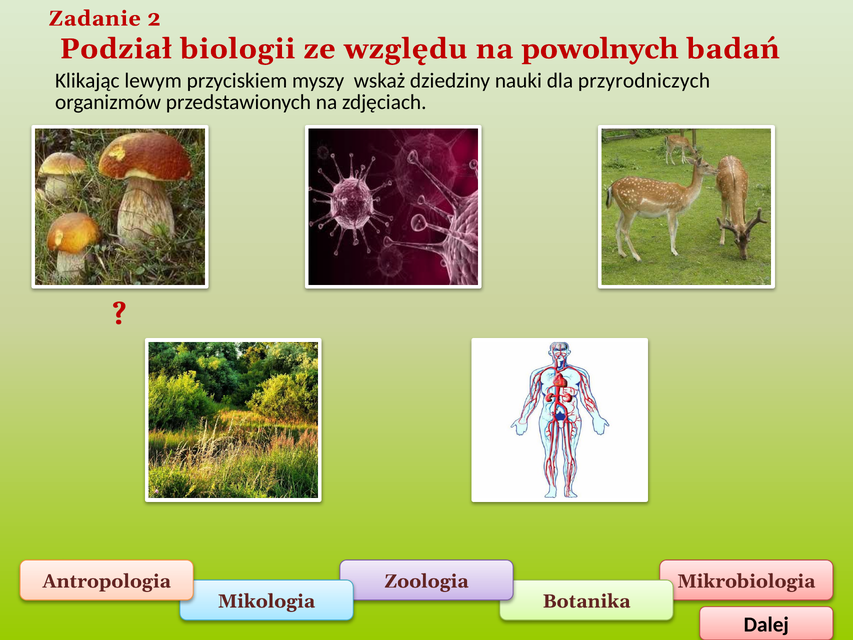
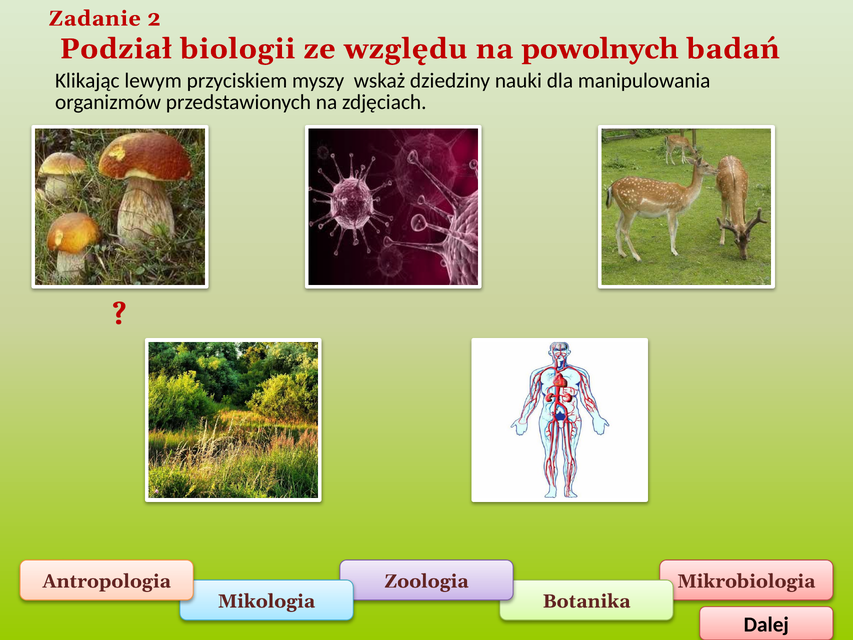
przyrodniczych: przyrodniczych -> manipulowania
